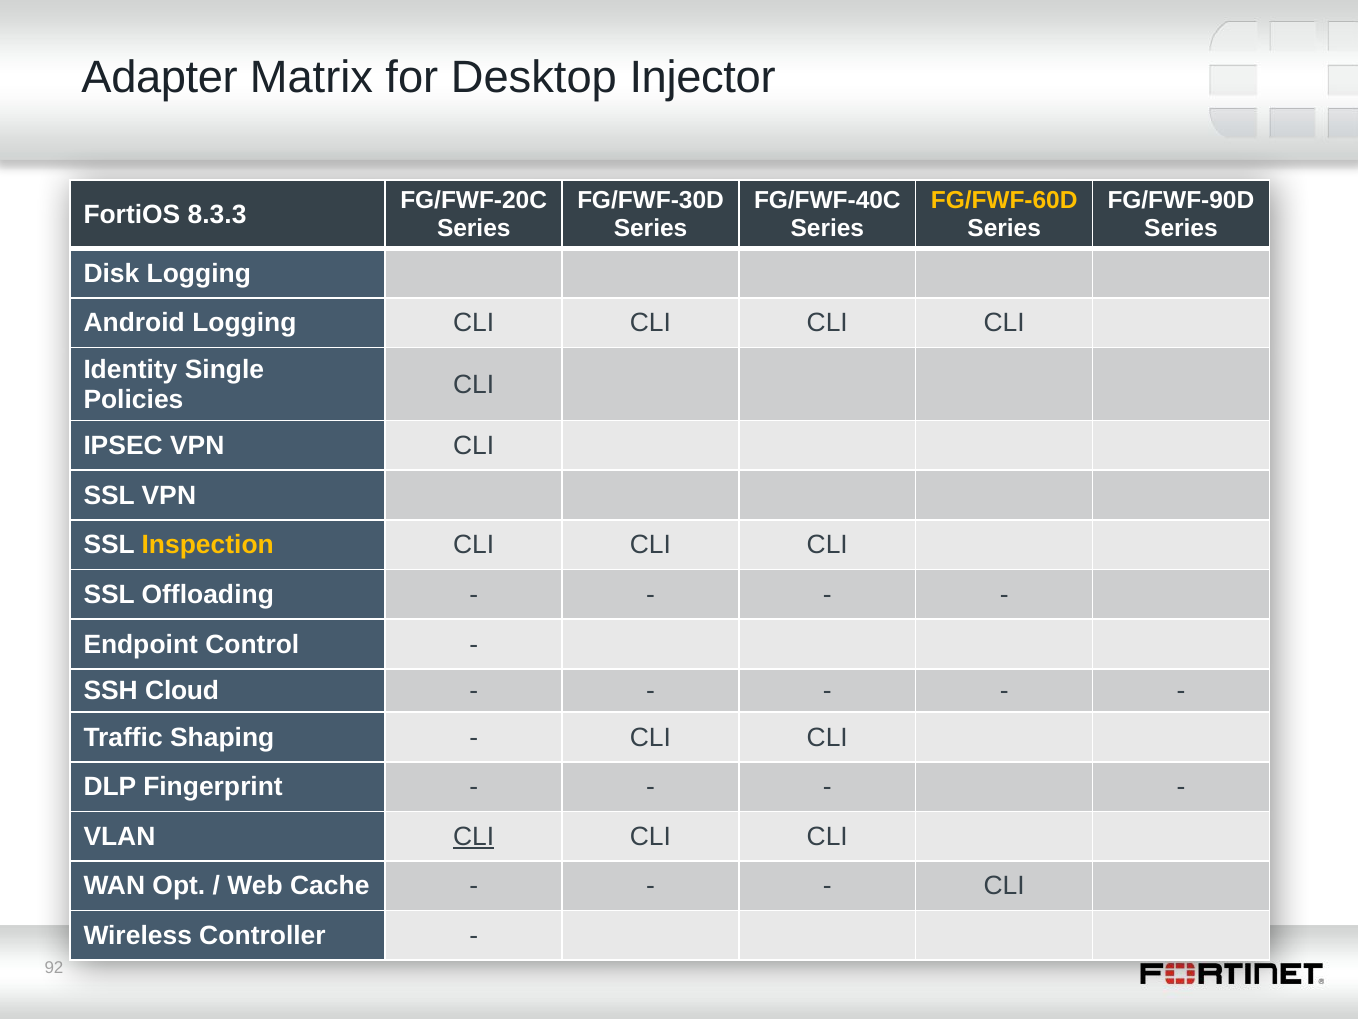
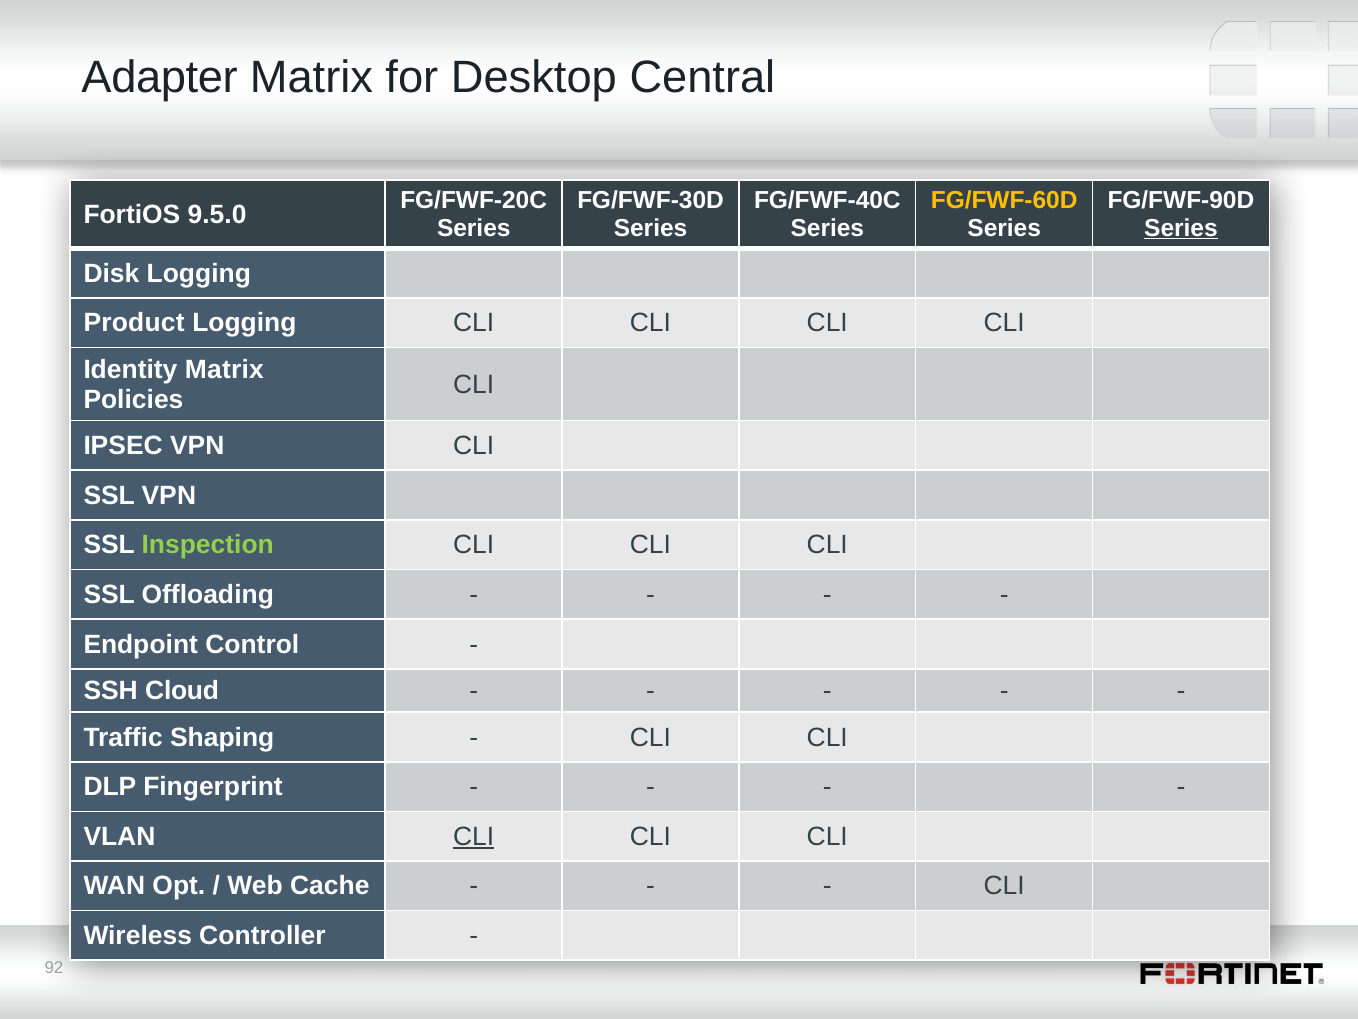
Injector: Injector -> Central
8.3.3: 8.3.3 -> 9.5.0
Series at (1181, 228) underline: none -> present
Android: Android -> Product
Identity Single: Single -> Matrix
Inspection colour: yellow -> light green
